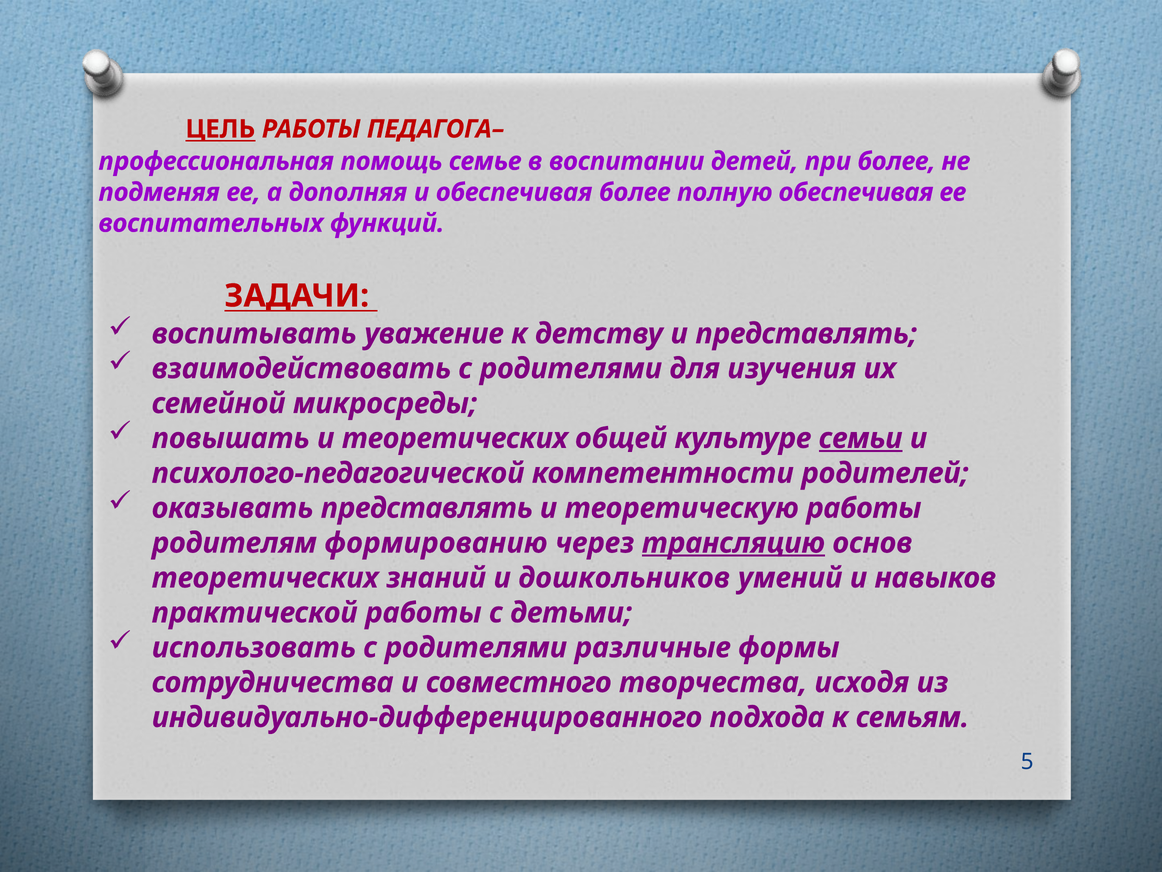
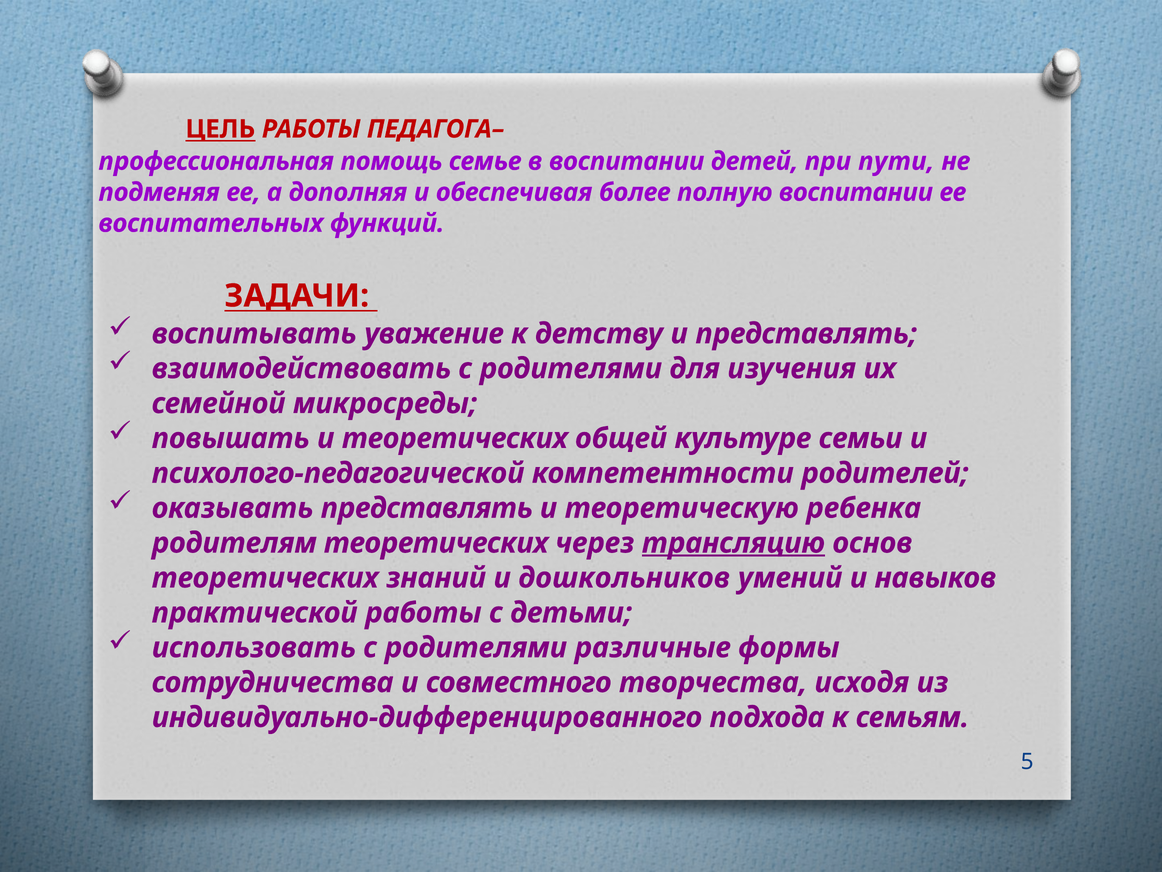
при более: более -> пути
полную обеспечивая: обеспечивая -> воспитании
семьи underline: present -> none
теоретическую работы: работы -> ребенка
родителям формированию: формированию -> теоретических
